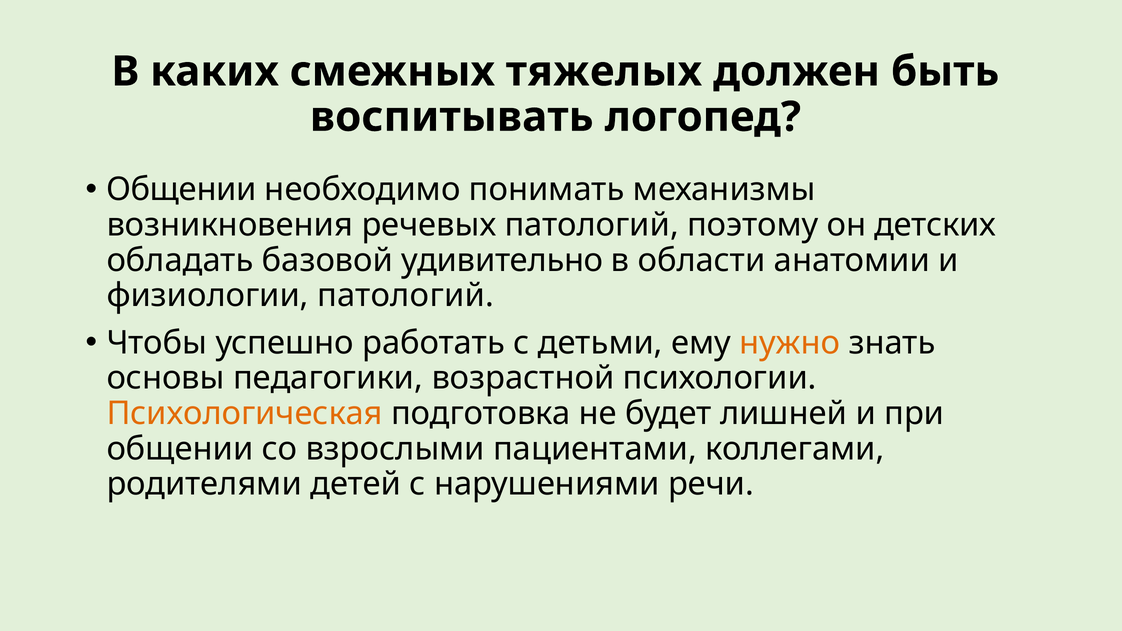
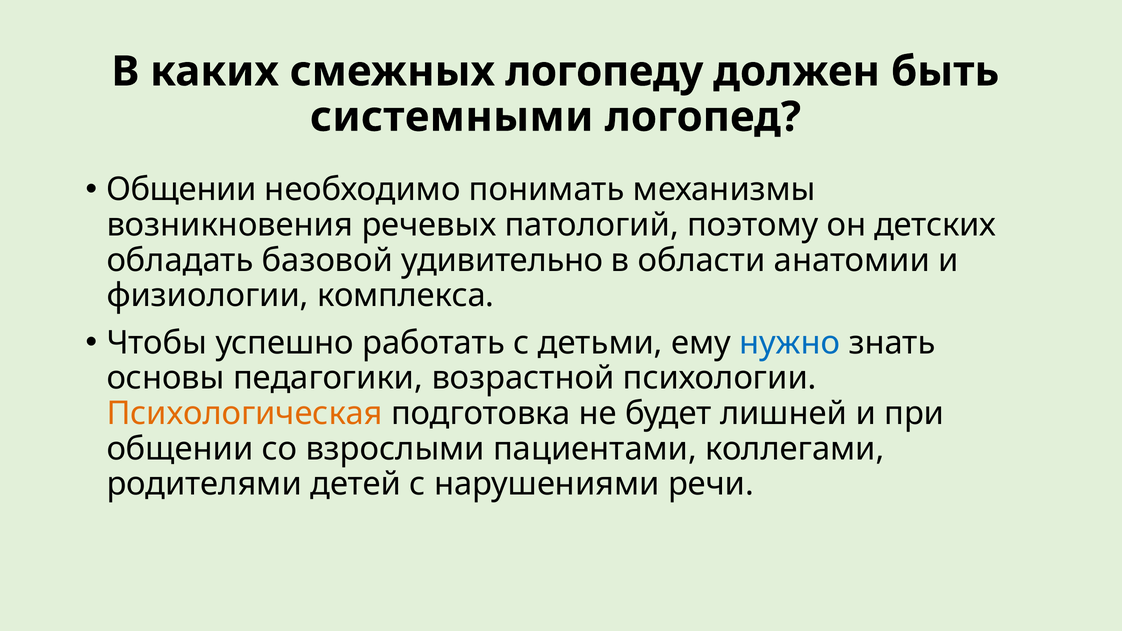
тяжелых: тяжелых -> логопеду
воспитывать: воспитывать -> системными
физиологии патологий: патологий -> комплекса
нужно colour: orange -> blue
